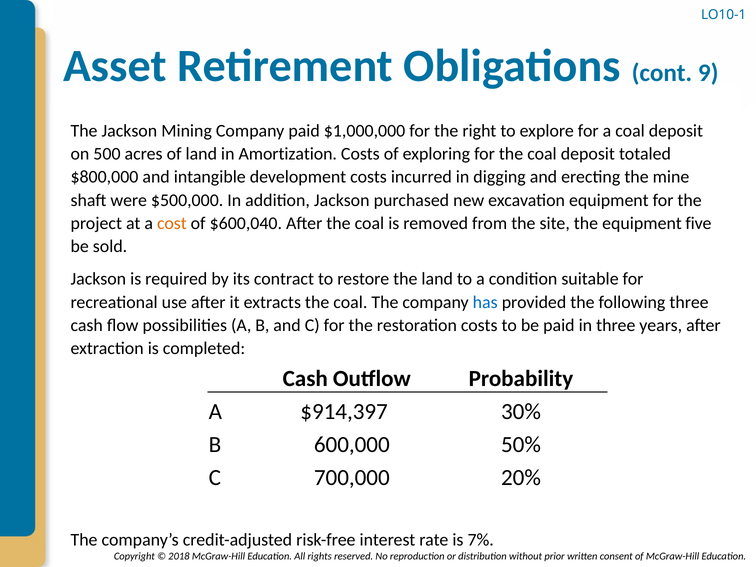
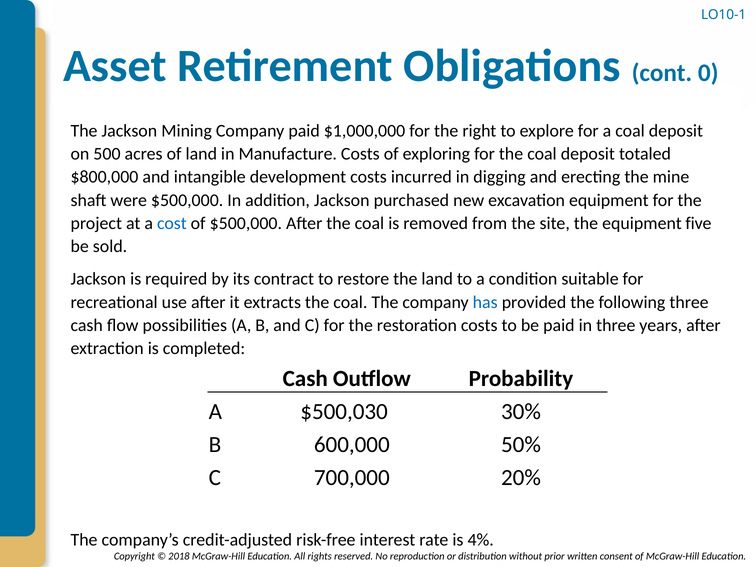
9: 9 -> 0
Amortization: Amortization -> Manufacture
cost colour: orange -> blue
of $600,040: $600,040 -> $500,000
$914,397: $914,397 -> $500,030
7%: 7% -> 4%
